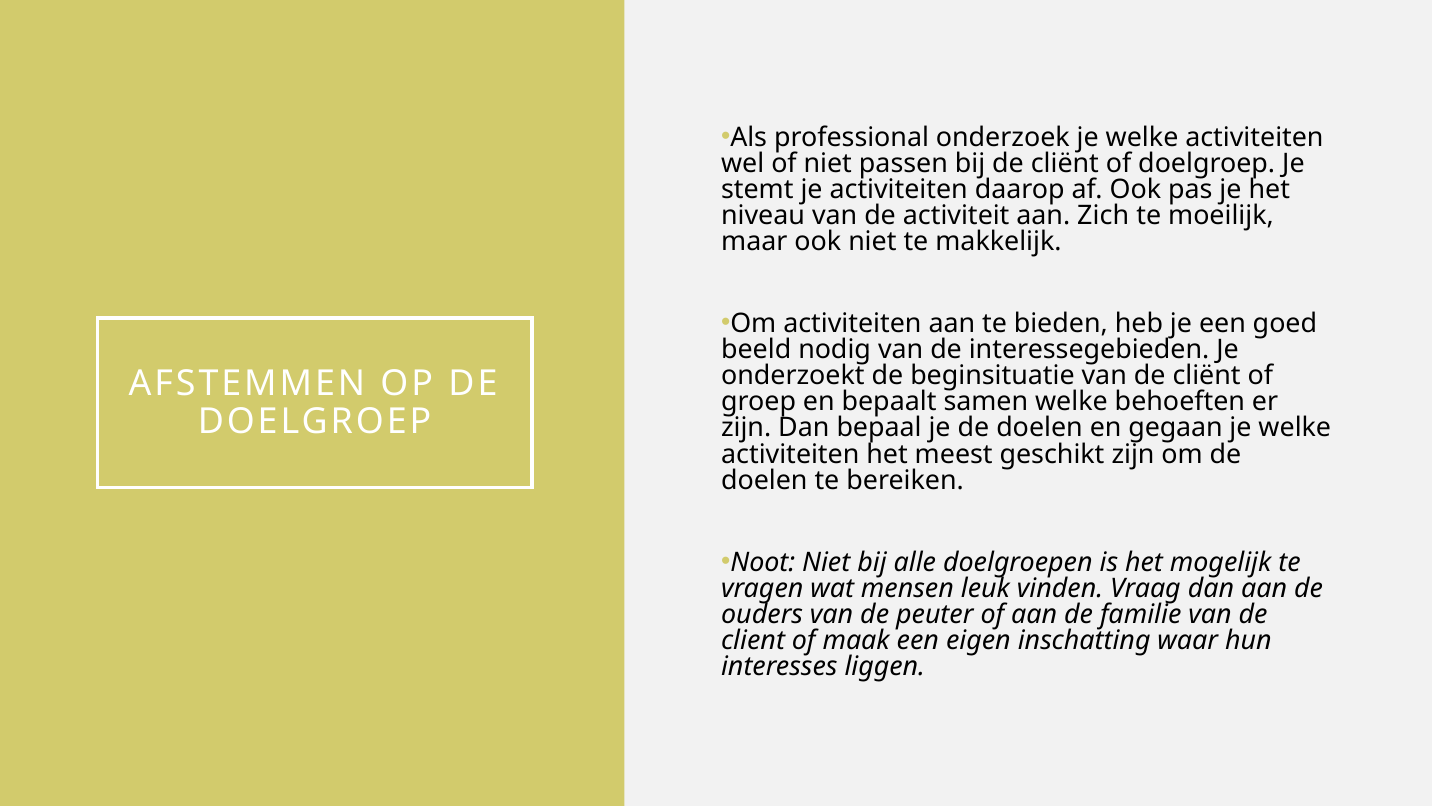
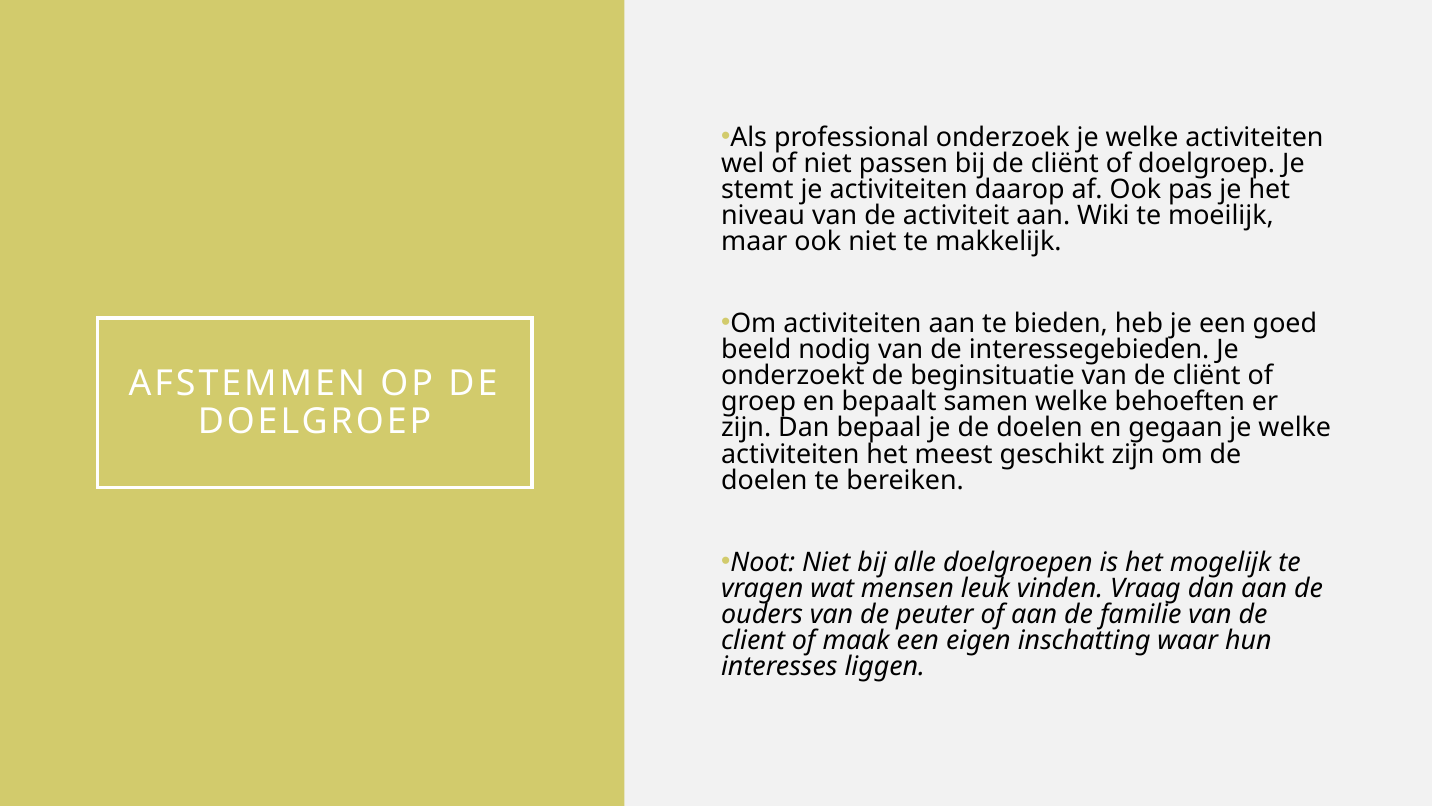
Zich: Zich -> Wiki
